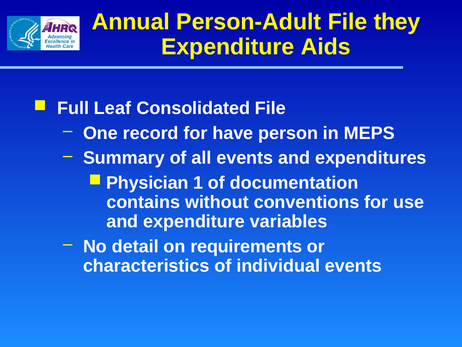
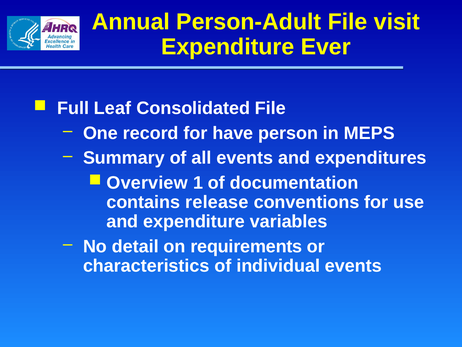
they: they -> visit
Aids: Aids -> Ever
Physician: Physician -> Overview
without: without -> release
